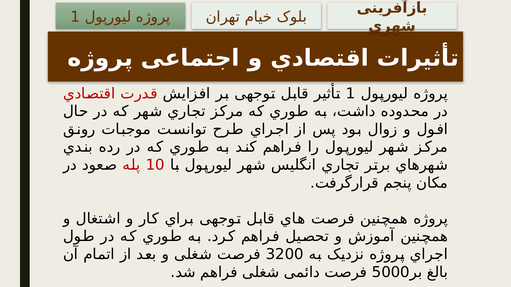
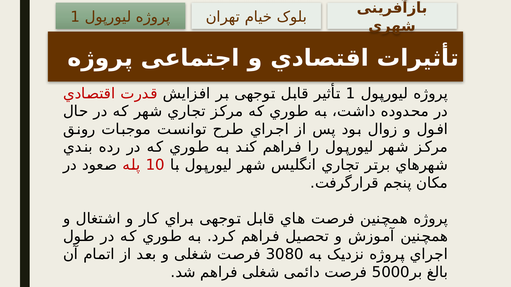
3200: 3200 -> 3080
